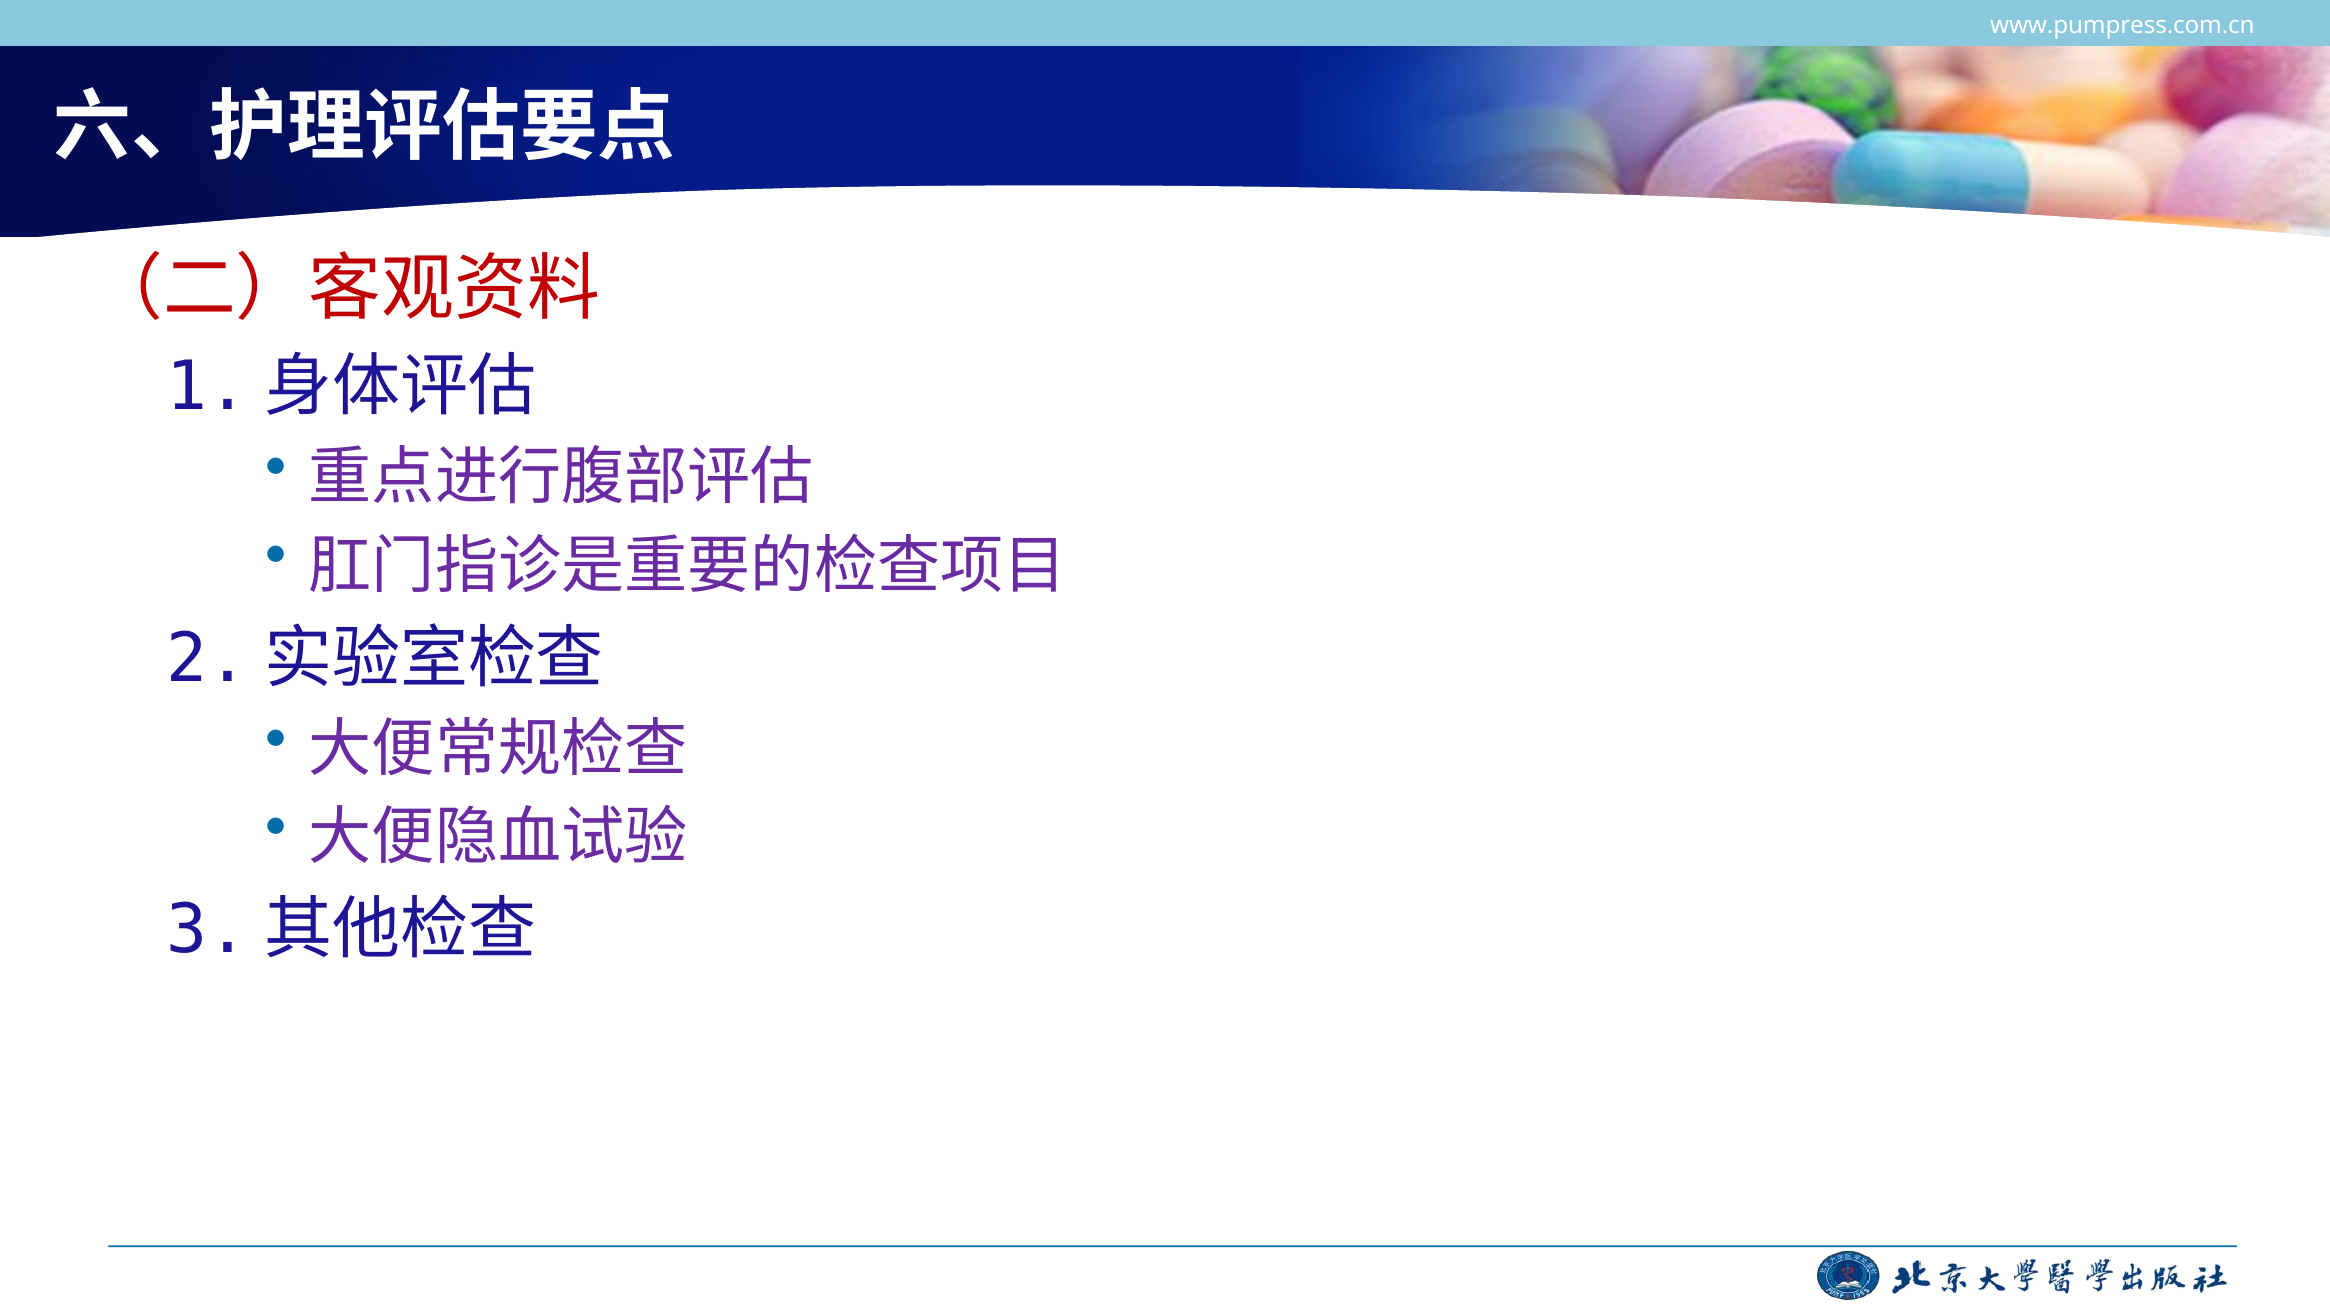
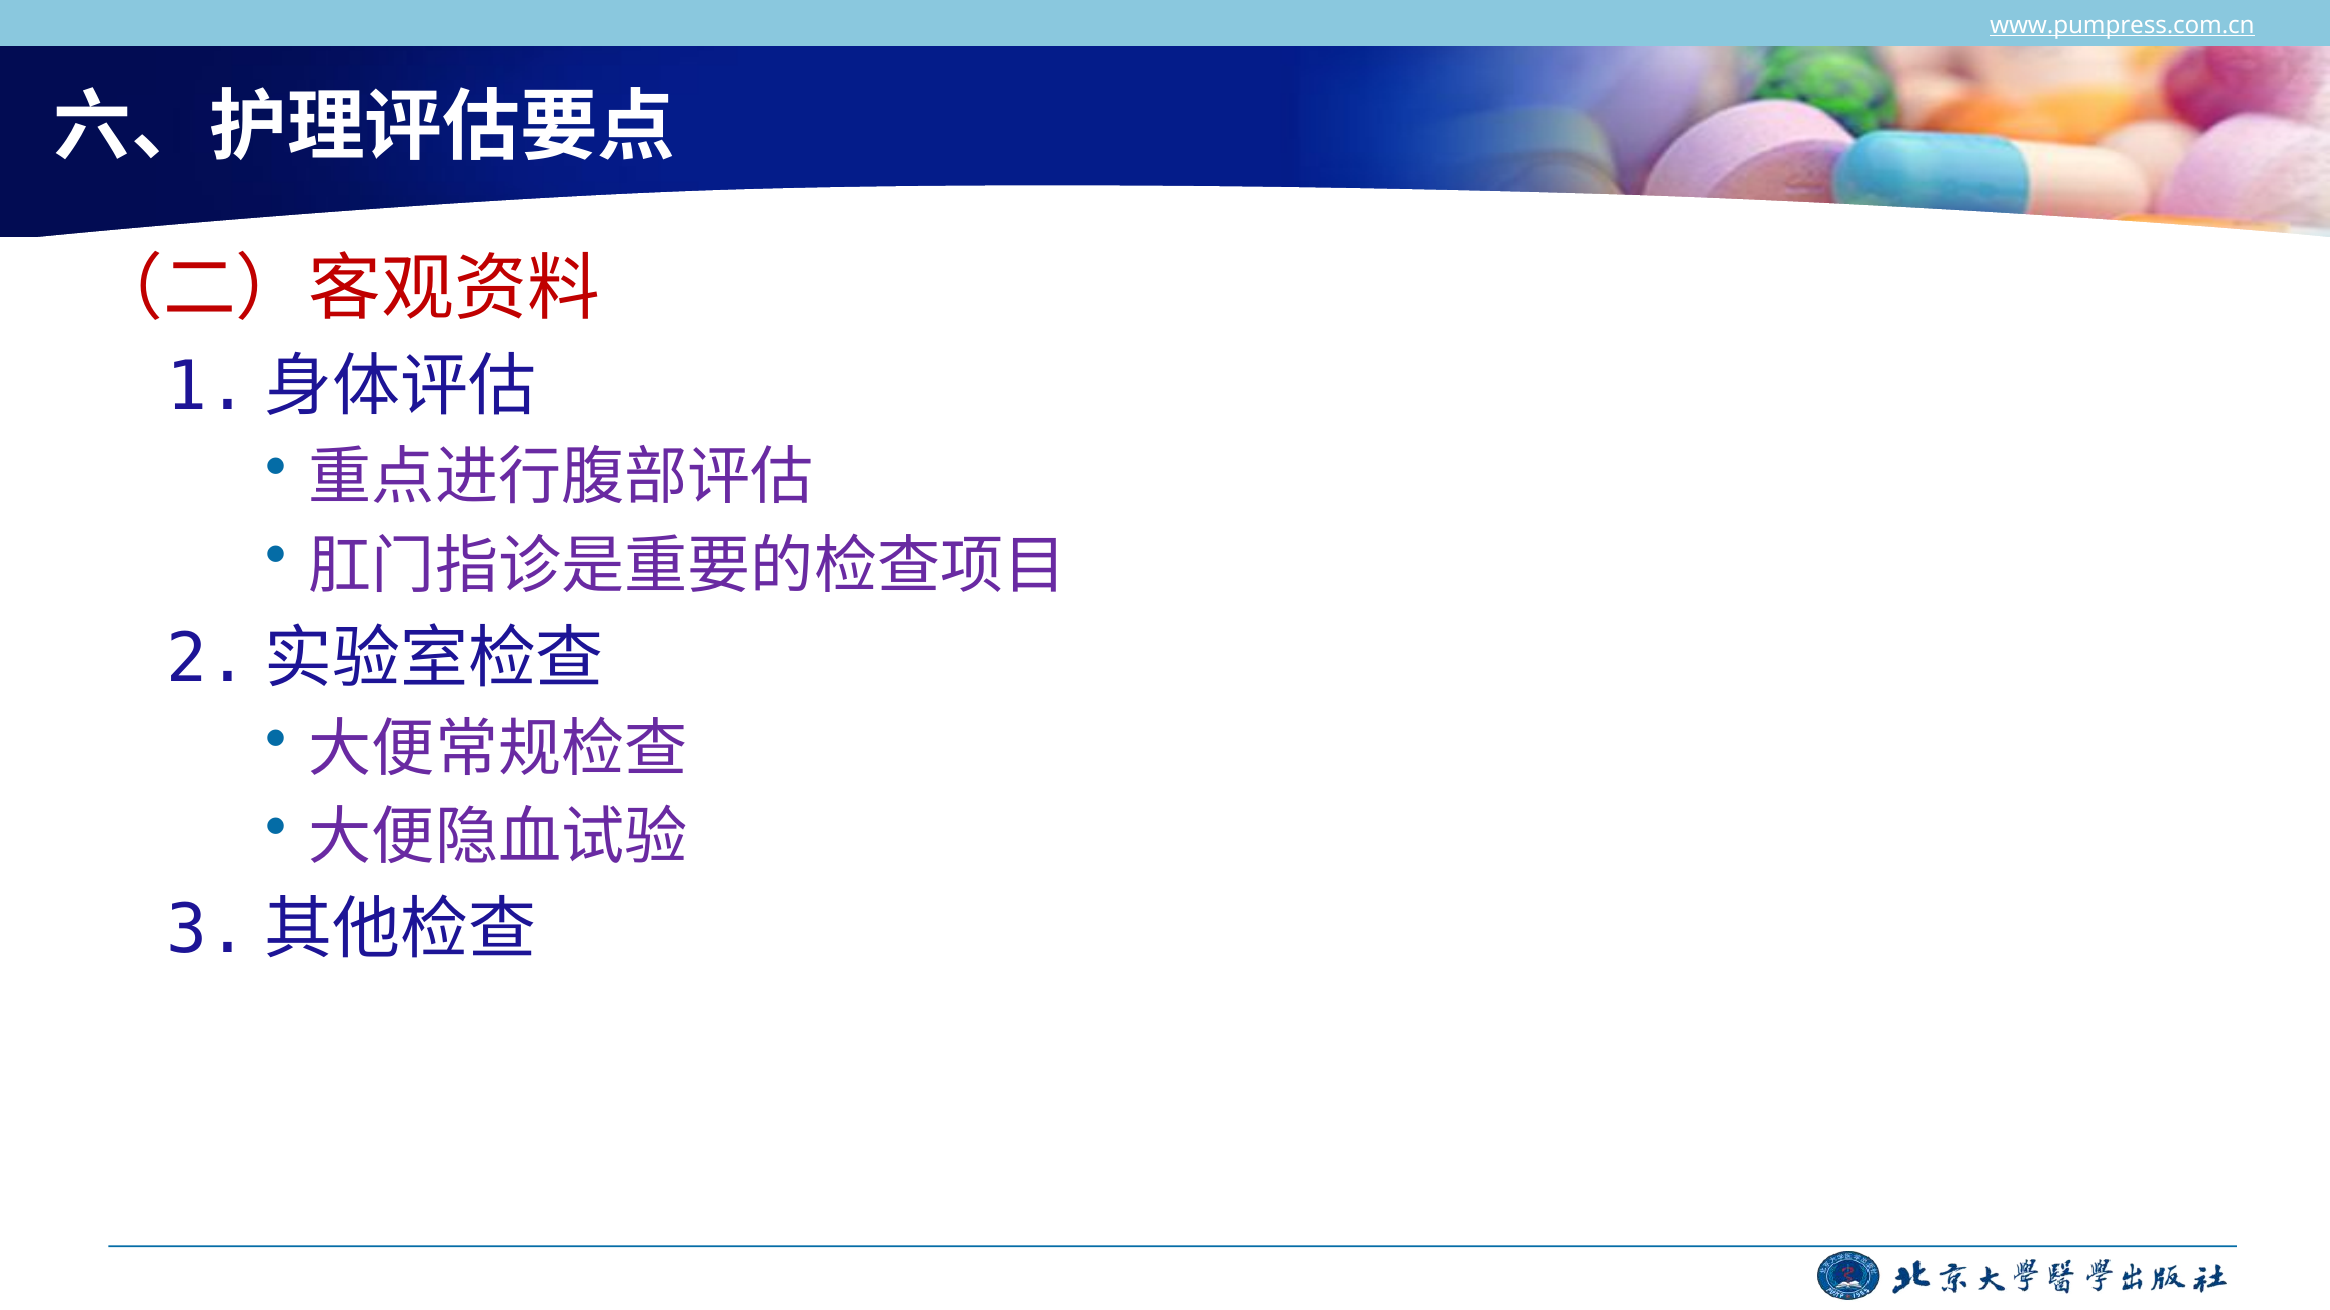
www.pumpress.com.cn underline: none -> present
